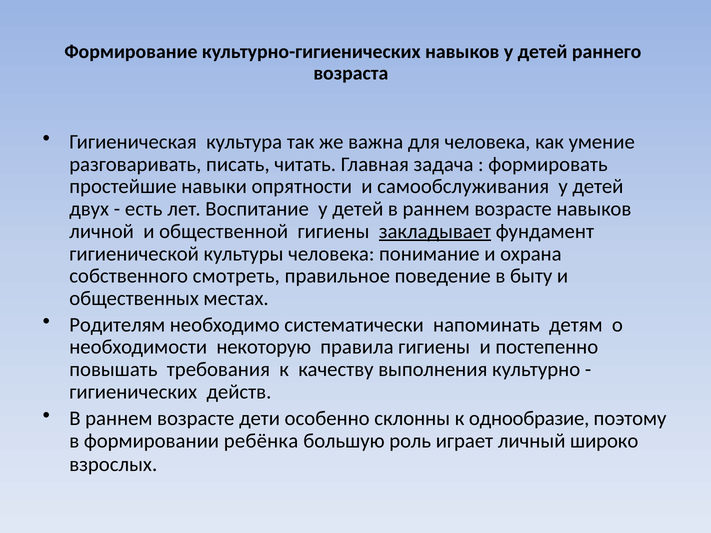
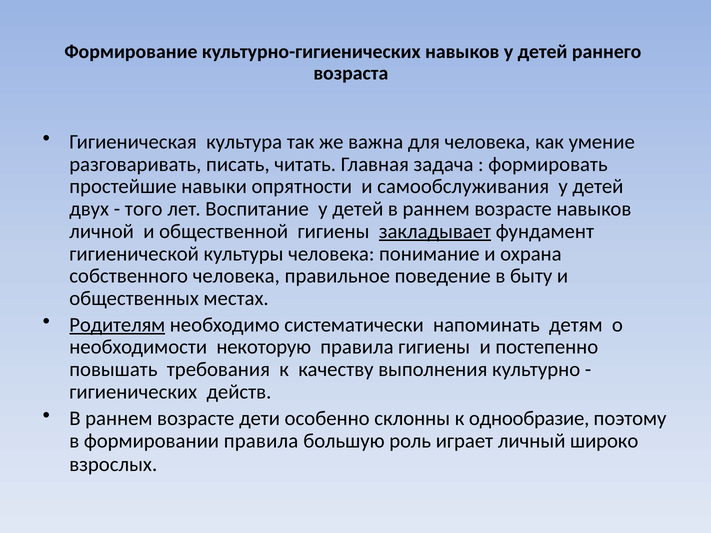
есть: есть -> того
собственного смотреть: смотреть -> человека
Родителям underline: none -> present
формировании ребёнка: ребёнка -> правила
